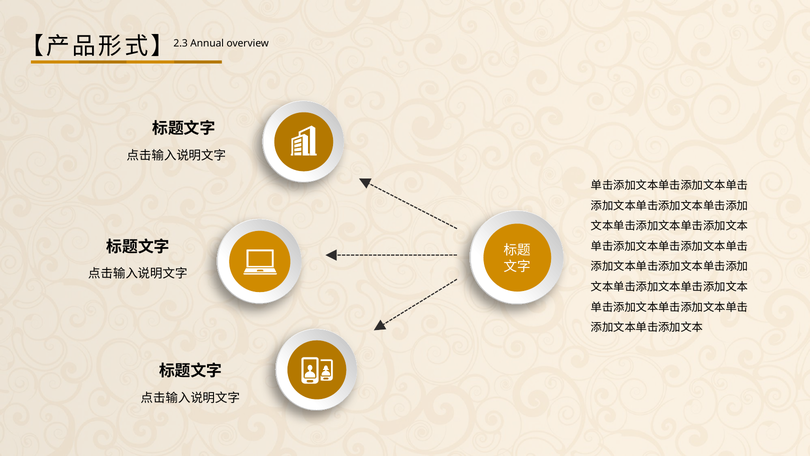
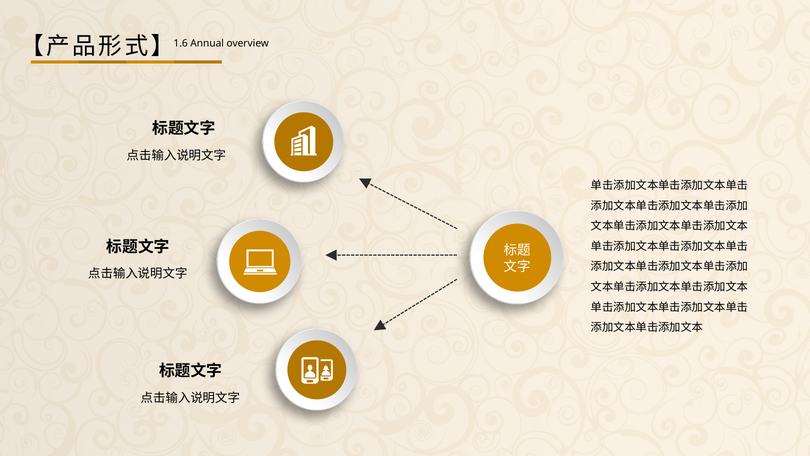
2.3: 2.3 -> 1.6
